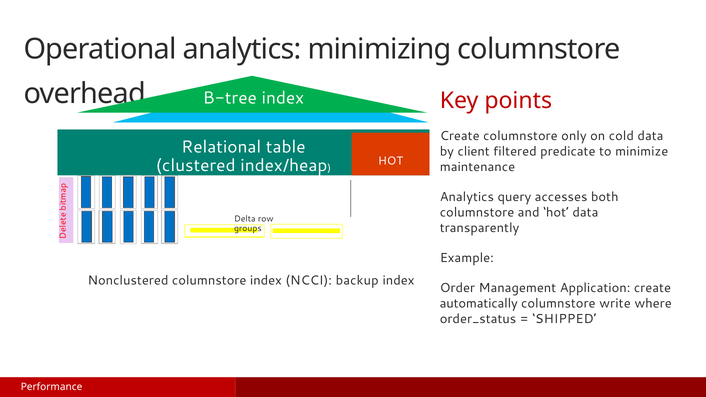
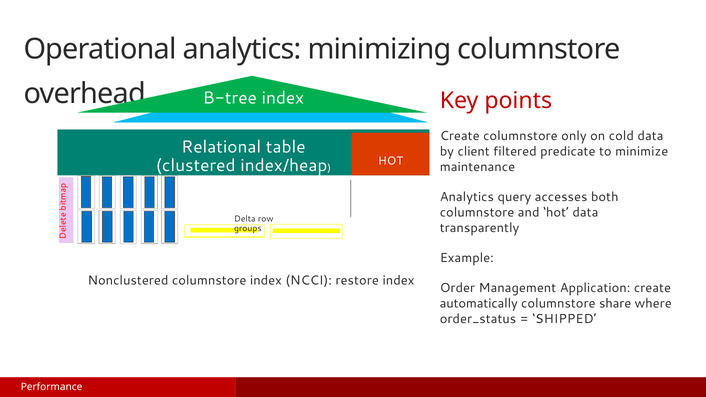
backup: backup -> restore
write: write -> share
